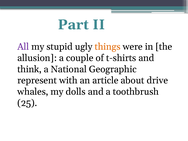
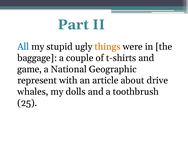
All colour: purple -> blue
allusion: allusion -> baggage
think: think -> game
